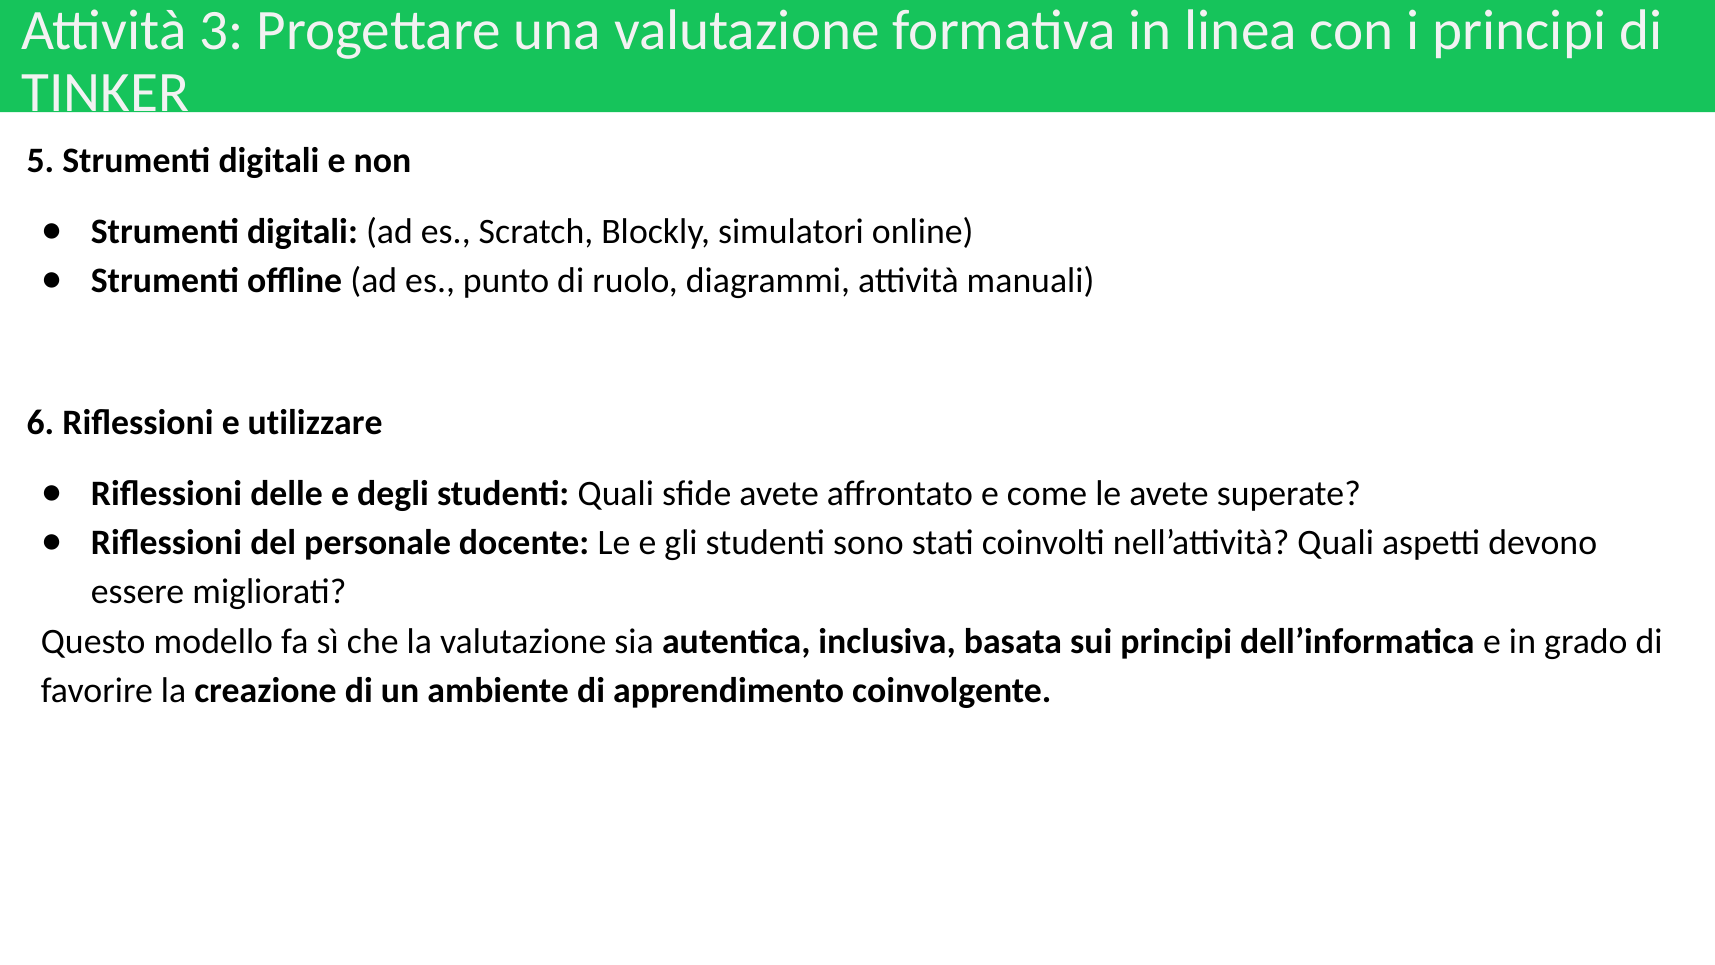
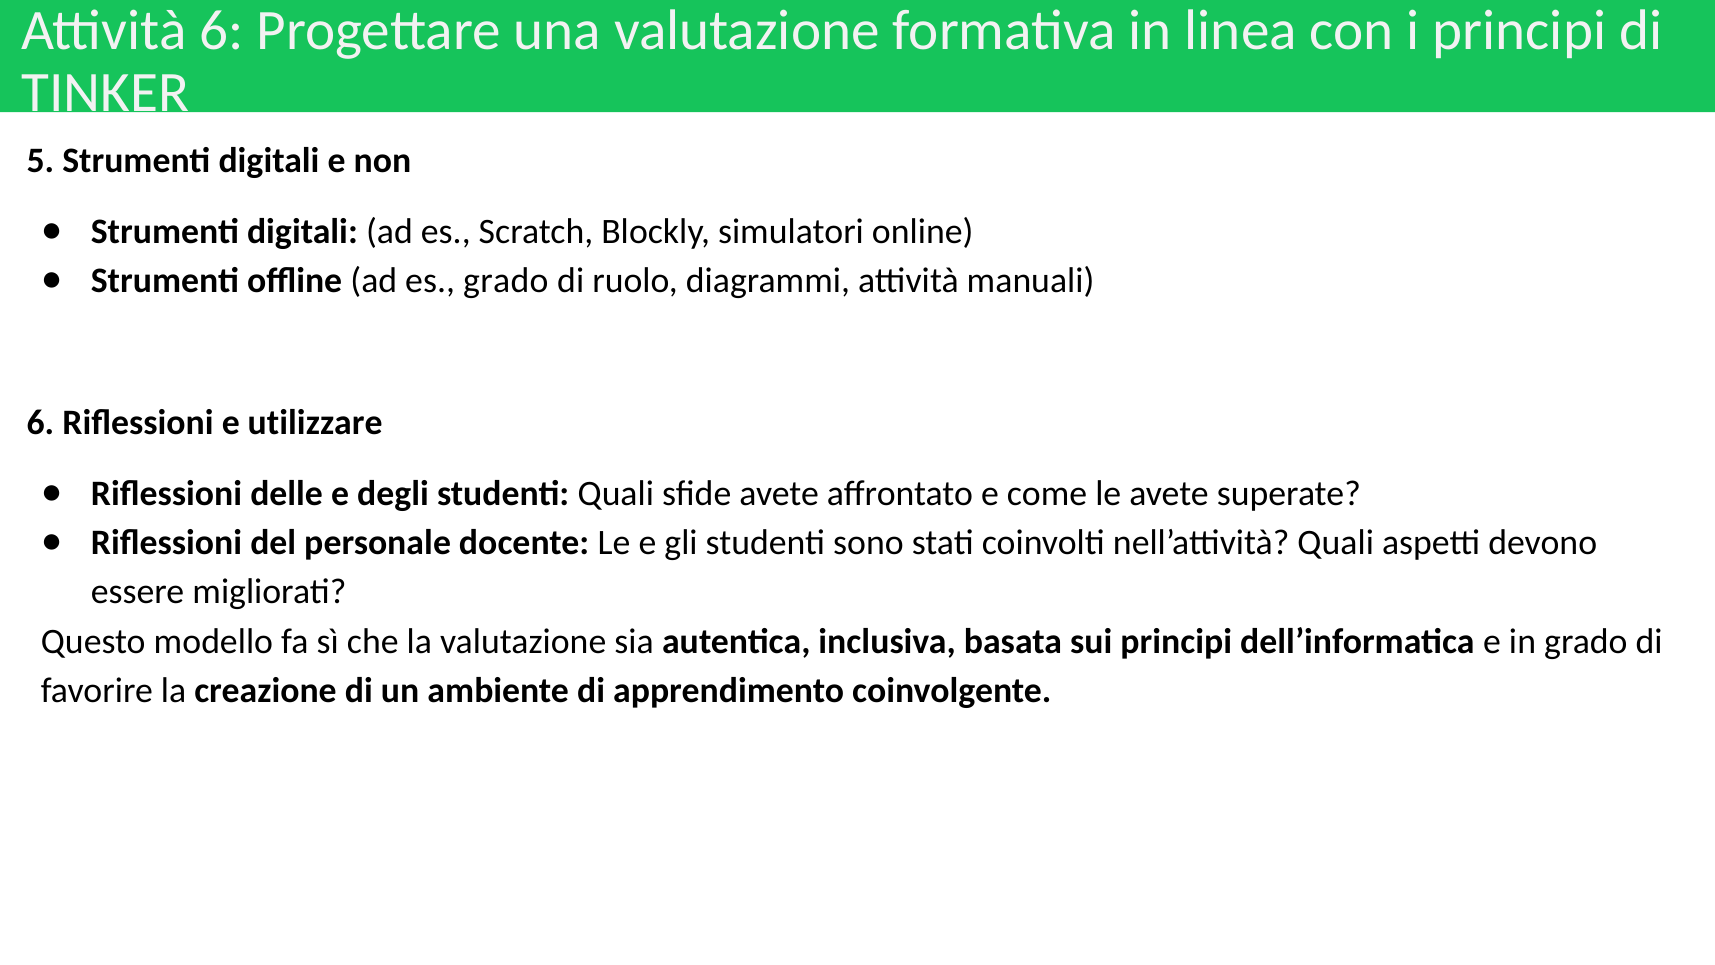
Attività 3: 3 -> 6
es punto: punto -> grado
